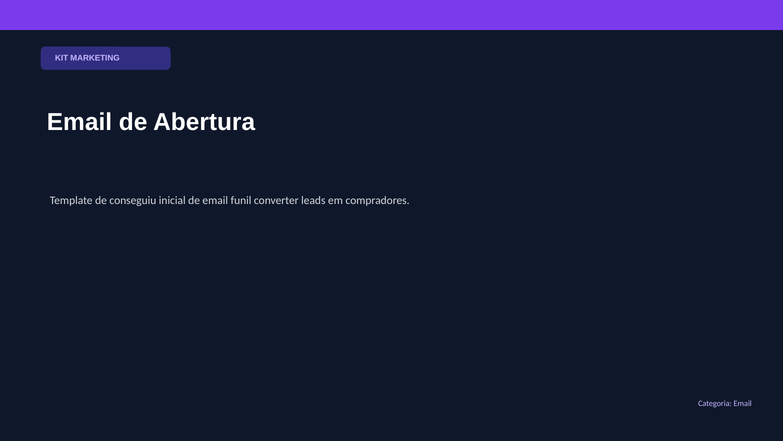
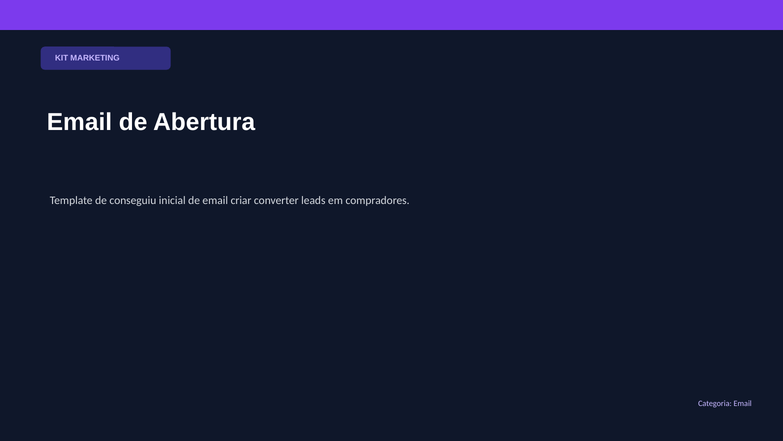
funil: funil -> criar
